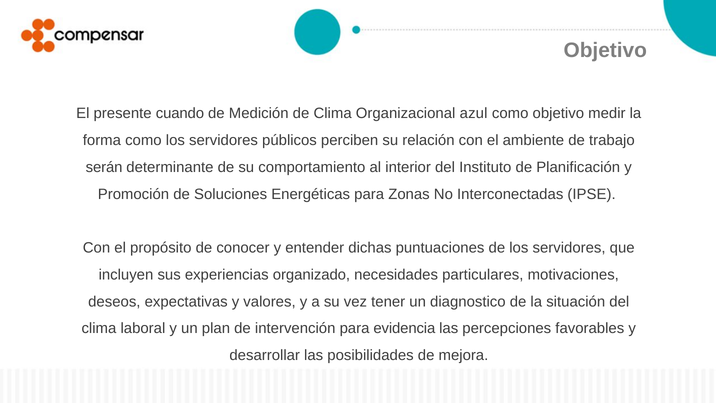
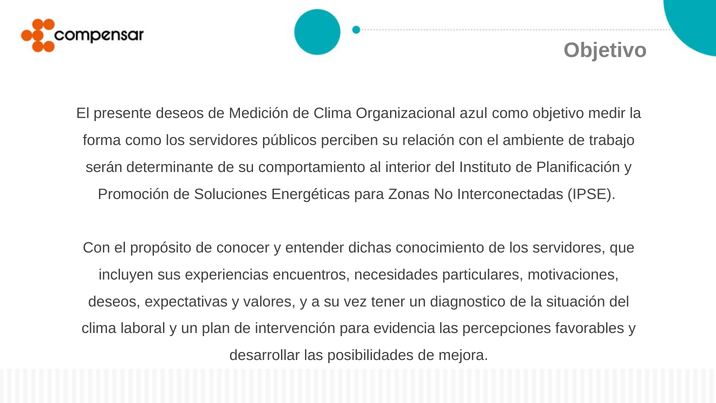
presente cuando: cuando -> deseos
puntuaciones: puntuaciones -> conocimiento
organizado: organizado -> encuentros
